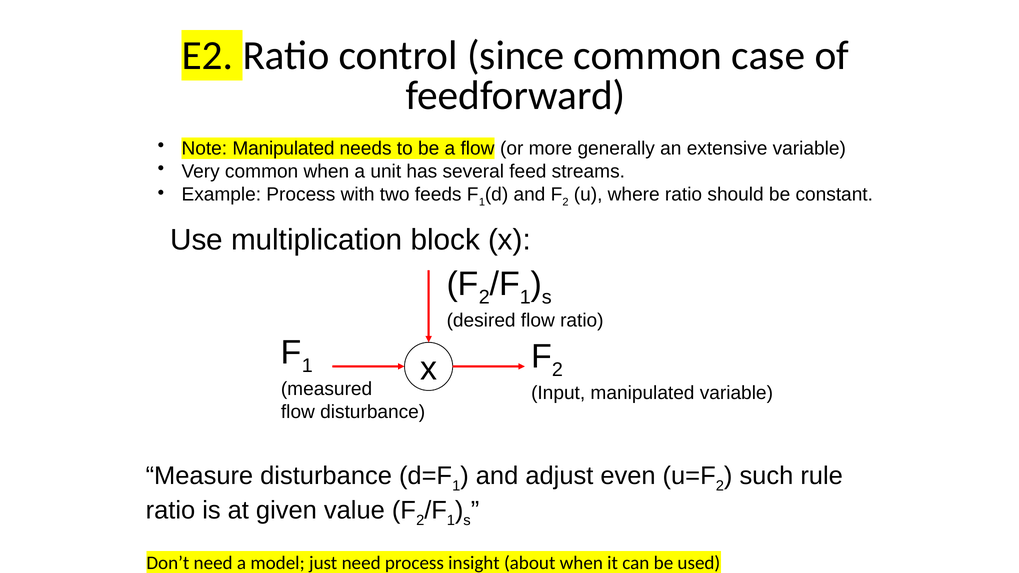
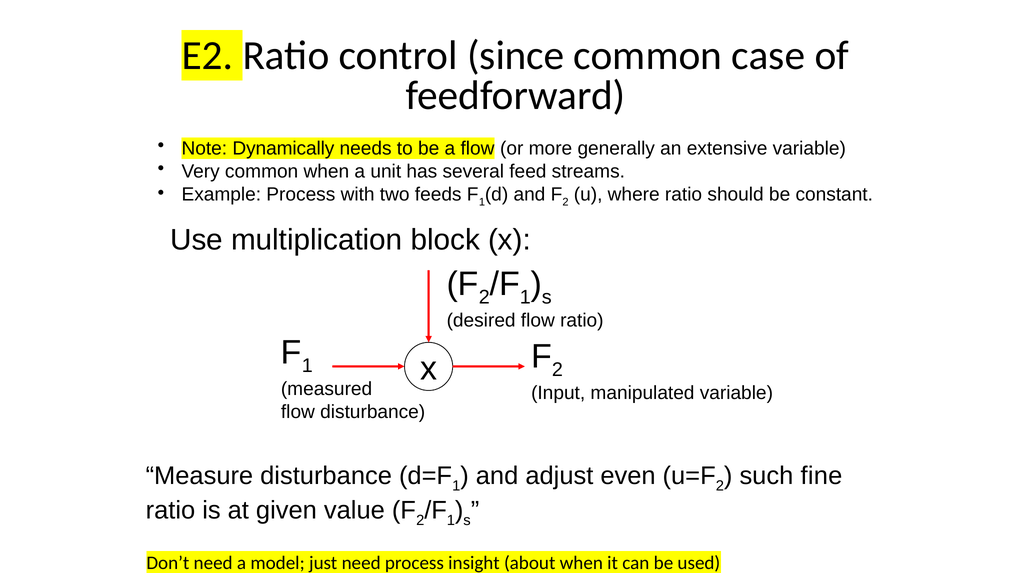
Note Manipulated: Manipulated -> Dynamically
rule: rule -> fine
